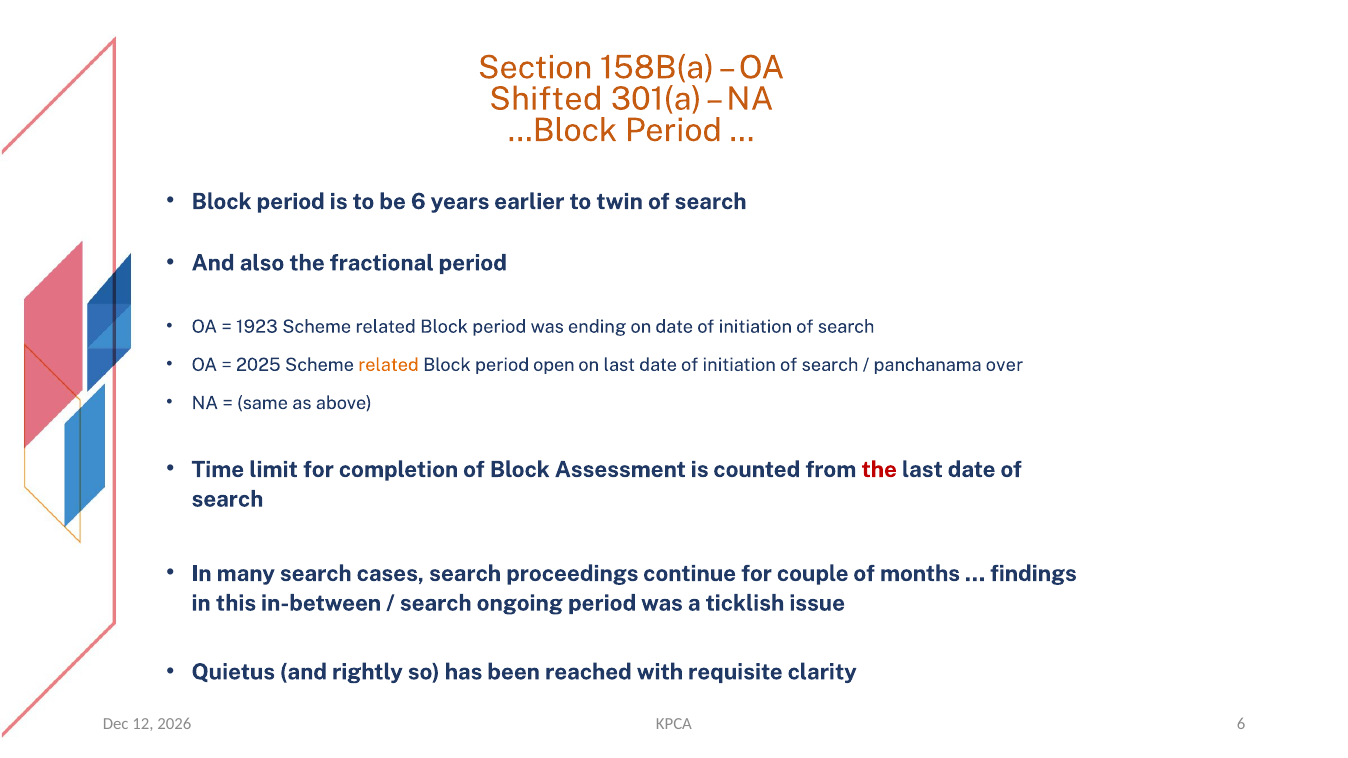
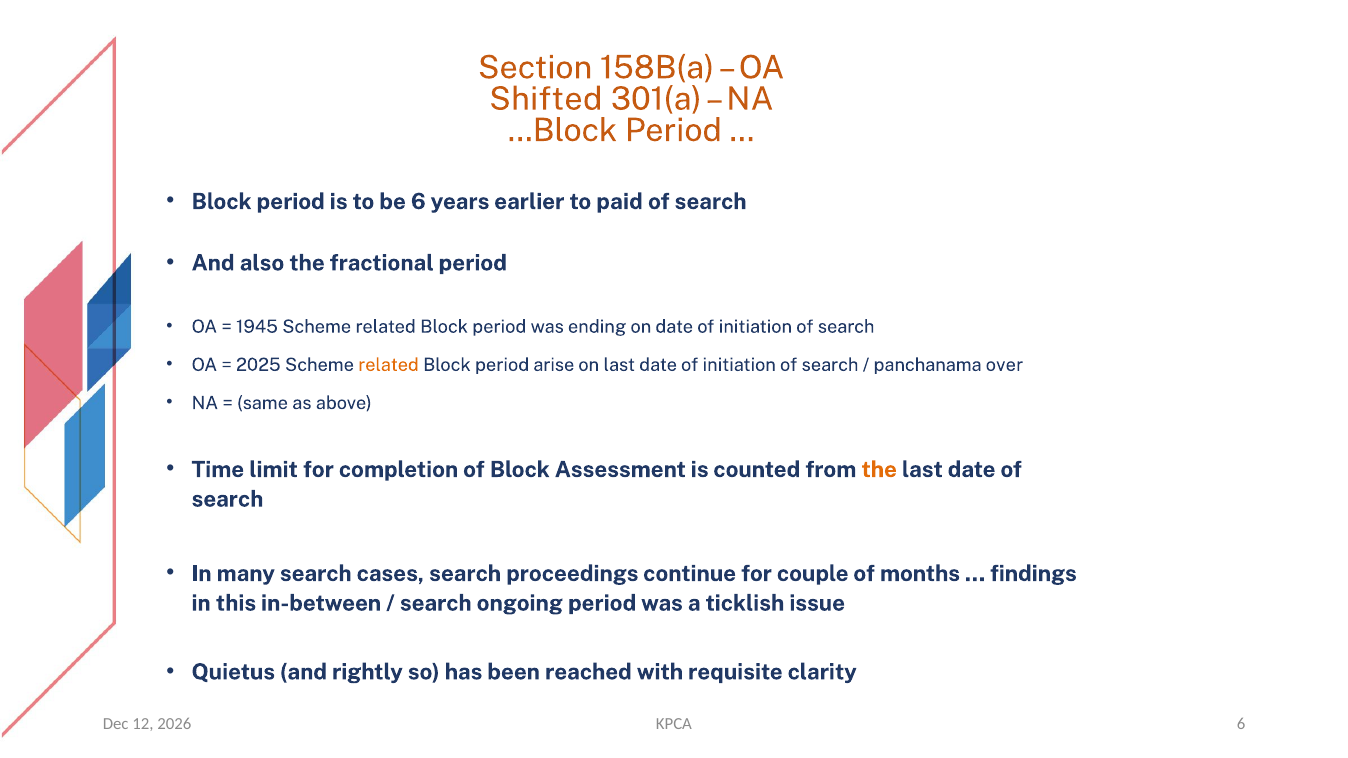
twin: twin -> paid
1923: 1923 -> 1945
open: open -> arise
the at (879, 470) colour: red -> orange
